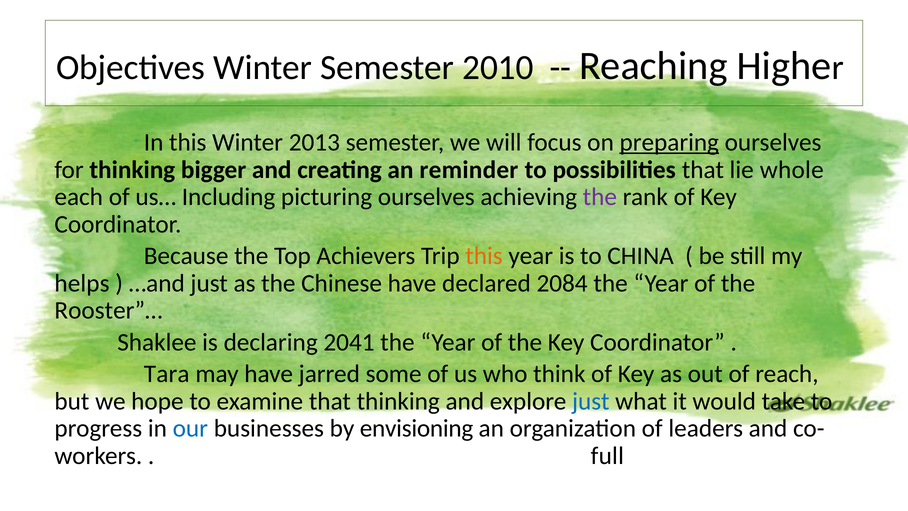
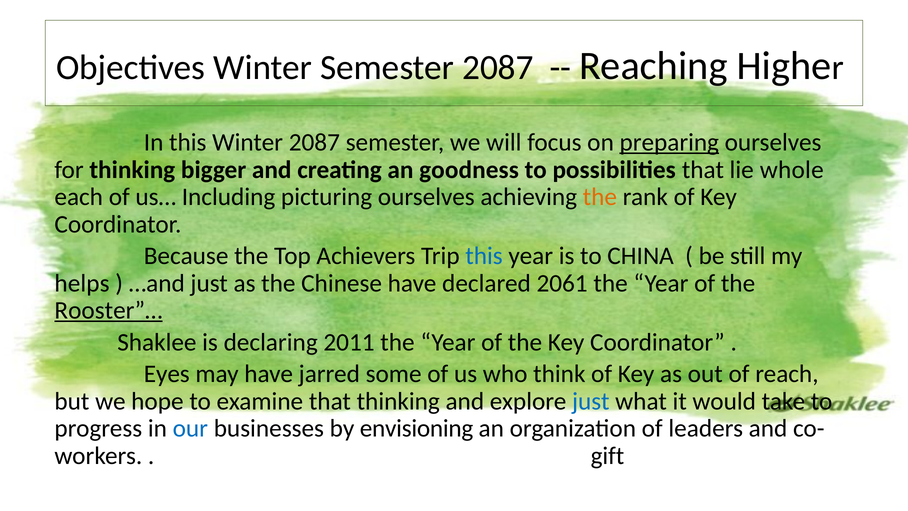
Semester 2010: 2010 -> 2087
Winter 2013: 2013 -> 2087
reminder: reminder -> goodness
the at (600, 197) colour: purple -> orange
this at (484, 256) colour: orange -> blue
2084: 2084 -> 2061
Rooster”… underline: none -> present
2041: 2041 -> 2011
Tara: Tara -> Eyes
full: full -> gift
